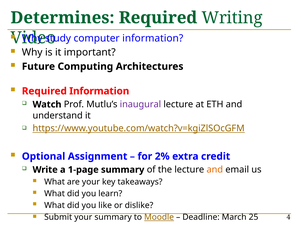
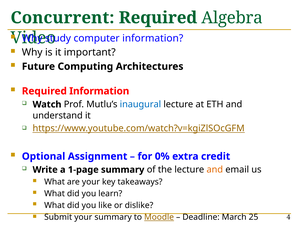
Determines: Determines -> Concurrent
Writing: Writing -> Algebra
inaugural colour: purple -> blue
2%: 2% -> 0%
